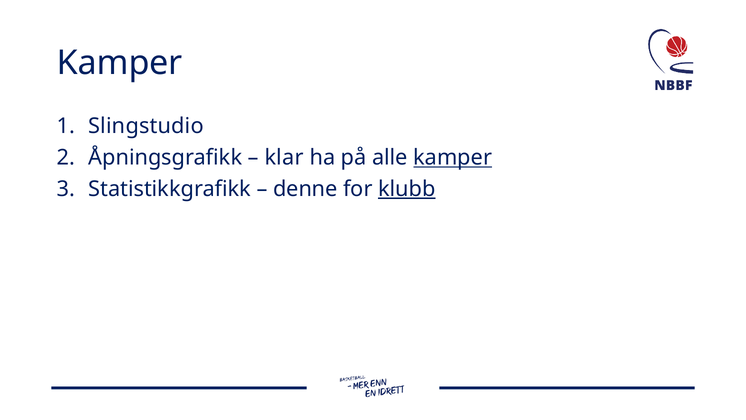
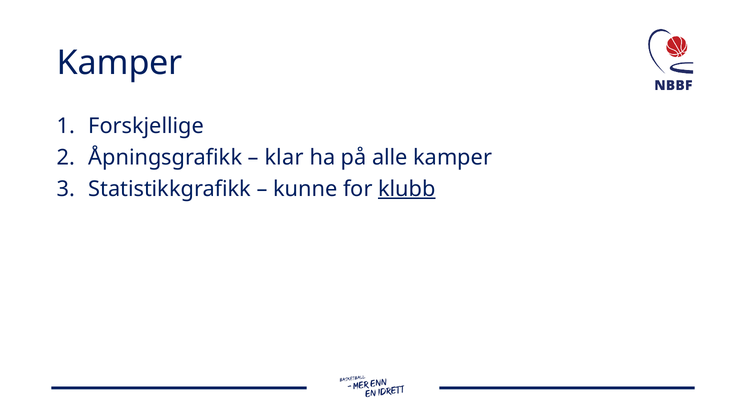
Slingstudio: Slingstudio -> Forskjellige
kamper at (453, 157) underline: present -> none
denne: denne -> kunne
